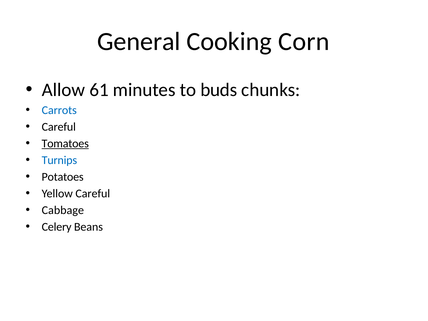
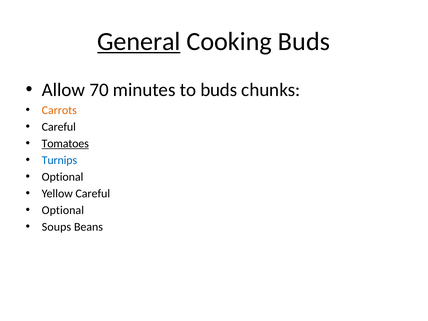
General underline: none -> present
Cooking Corn: Corn -> Buds
61: 61 -> 70
Carrots colour: blue -> orange
Potatoes at (63, 177): Potatoes -> Optional
Cabbage at (63, 210): Cabbage -> Optional
Celery: Celery -> Soups
